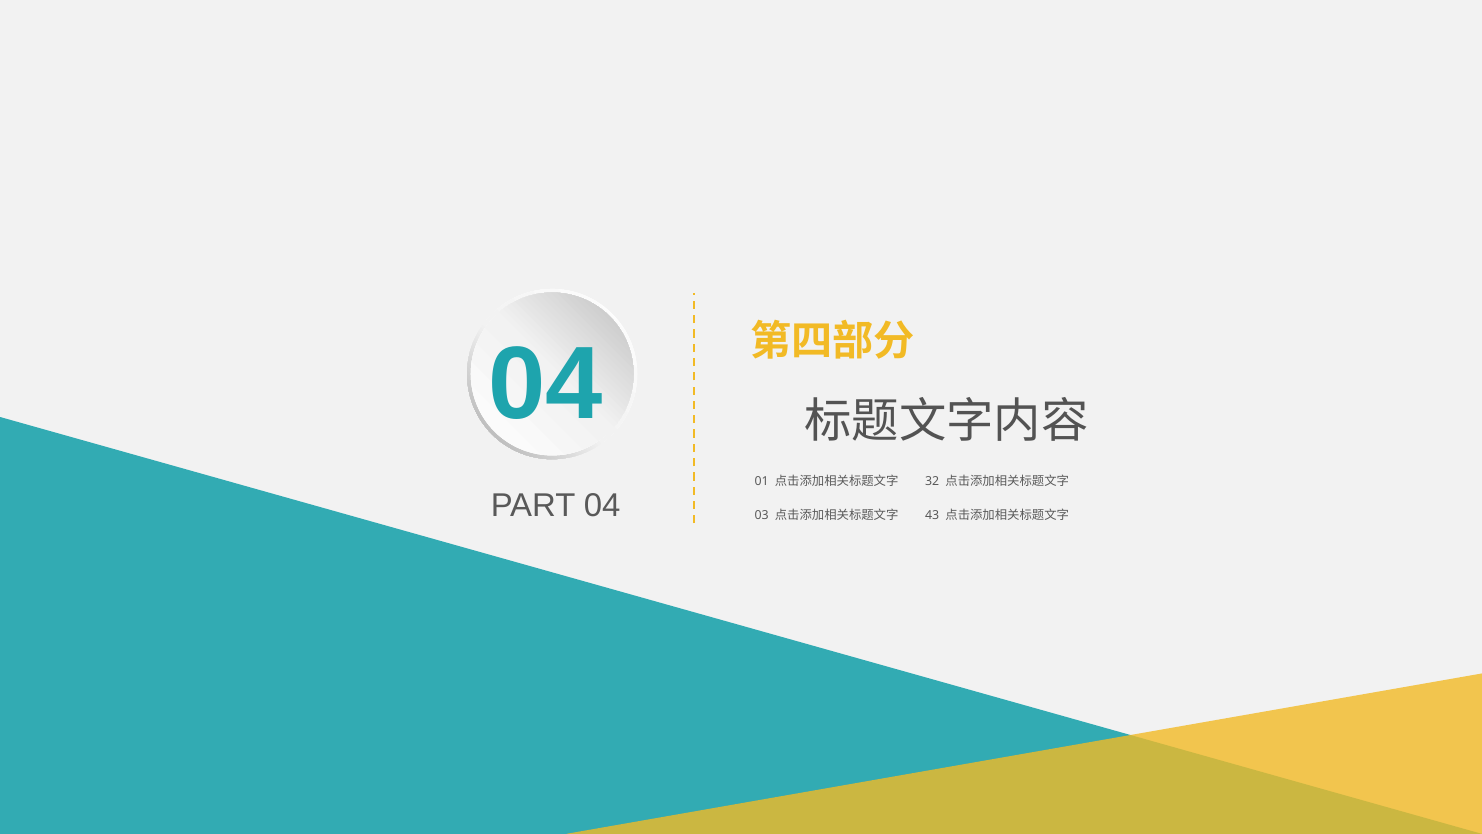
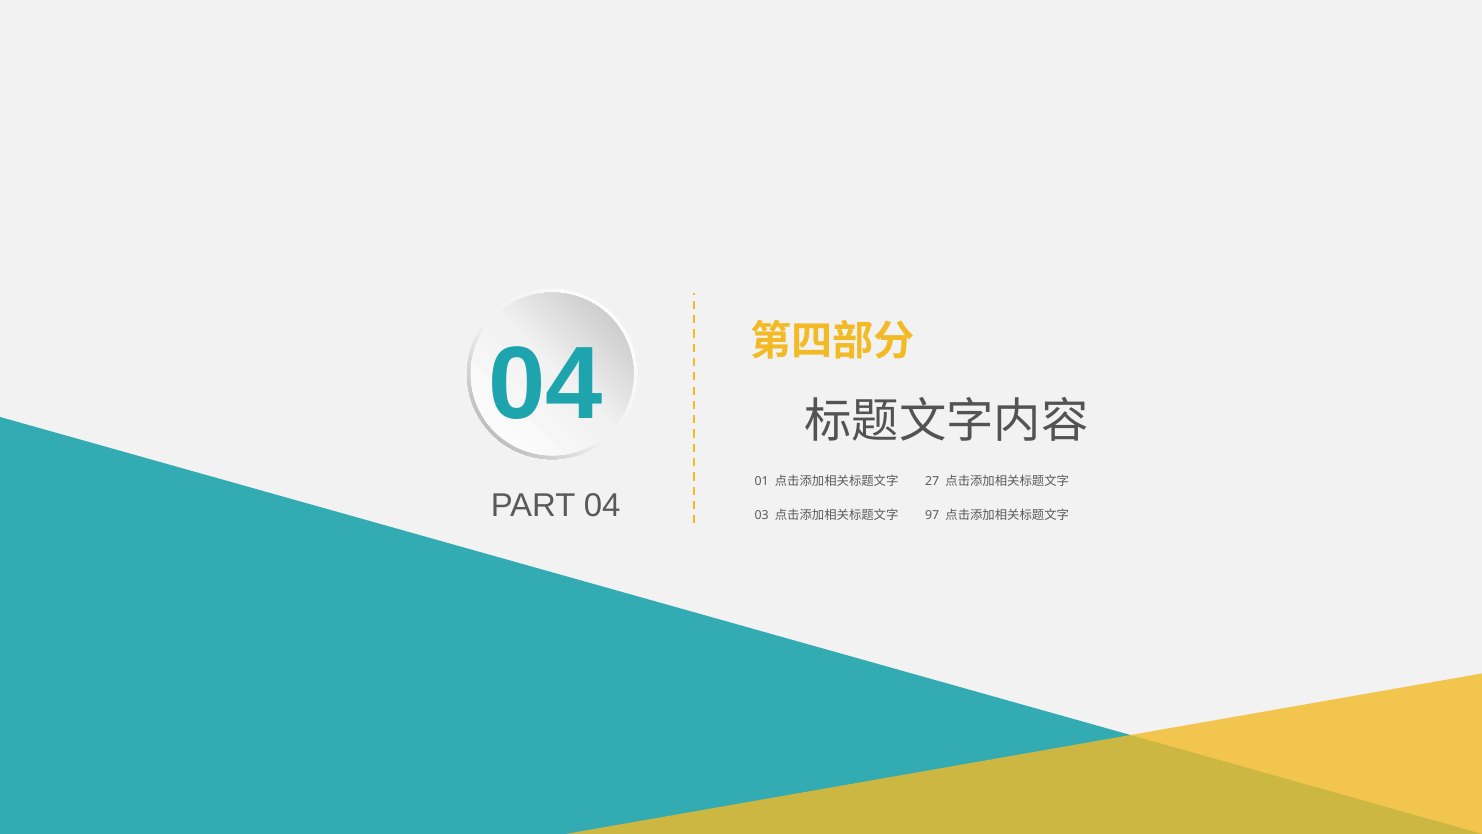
32: 32 -> 27
43: 43 -> 97
